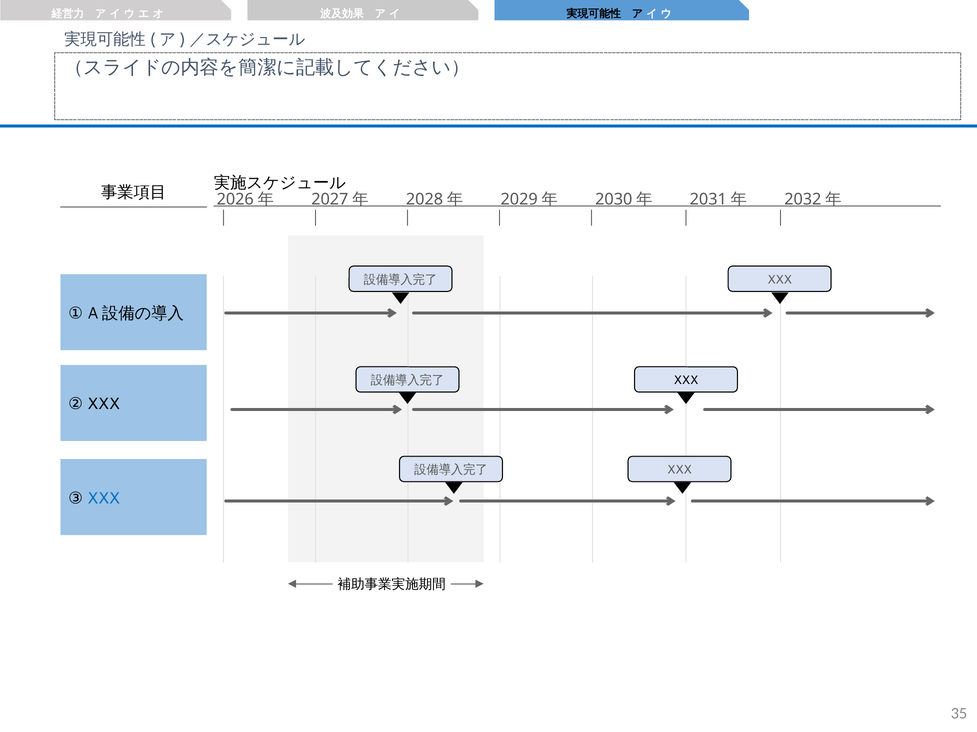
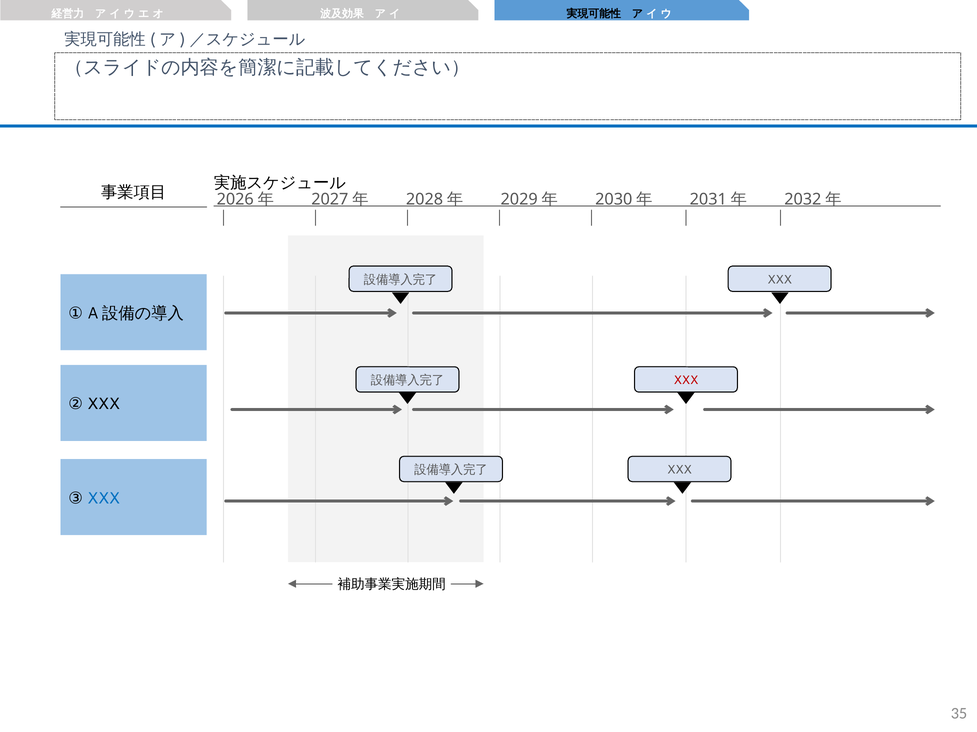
XXX at (686, 381) colour: black -> red
